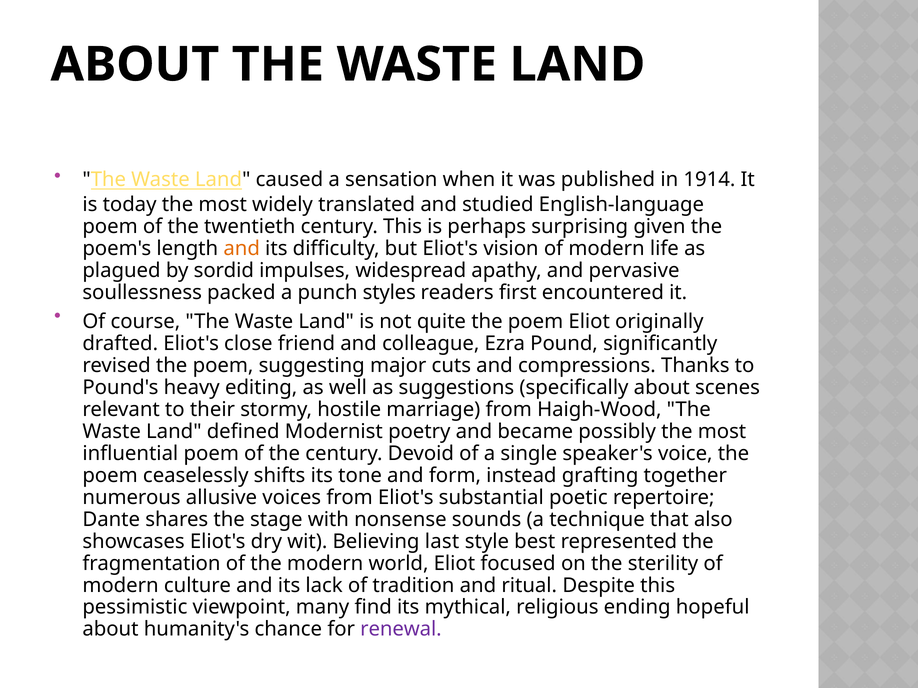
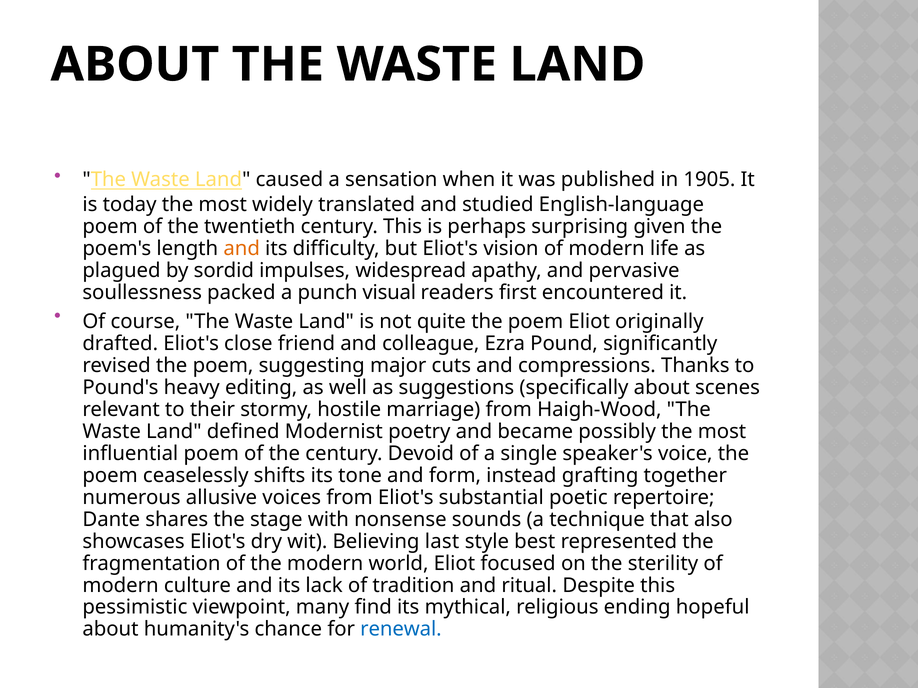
1914: 1914 -> 1905
styles: styles -> visual
renewal colour: purple -> blue
